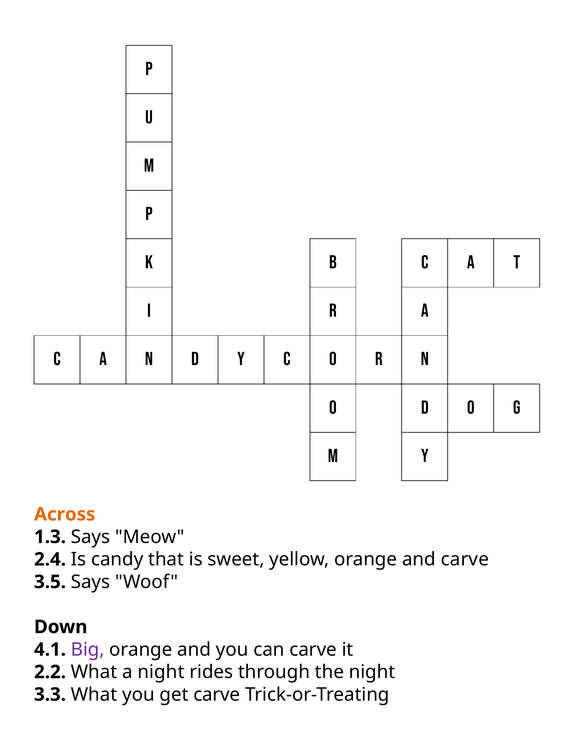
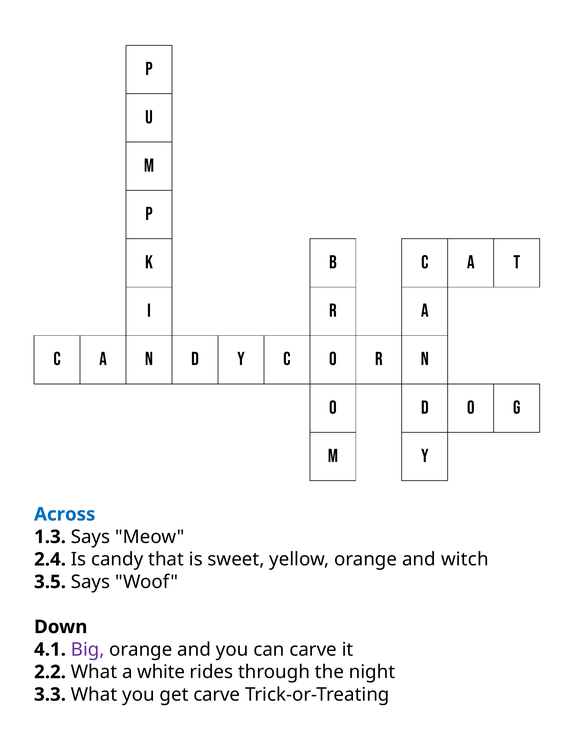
Across colour: orange -> blue
and carve: carve -> witch
a night: night -> white
